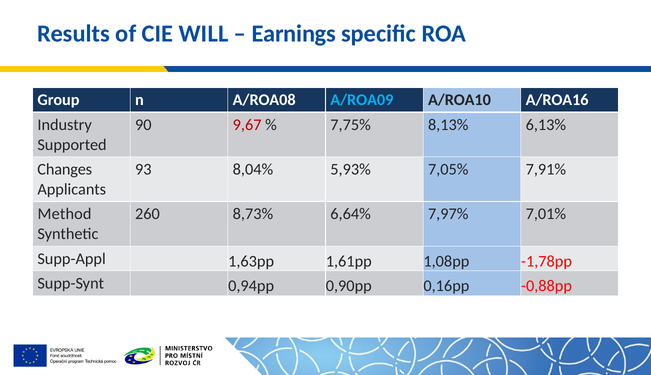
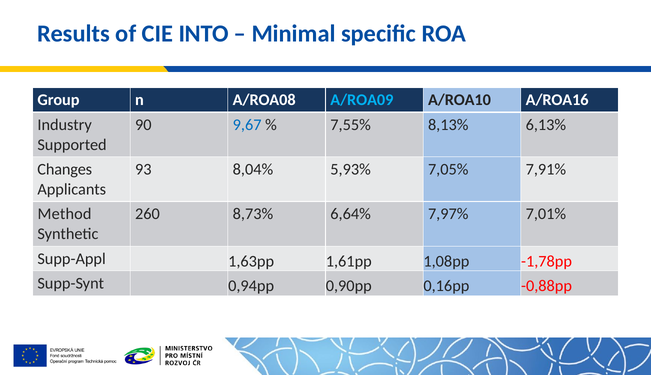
WILL: WILL -> INTO
Earnings: Earnings -> Minimal
9,67 colour: red -> blue
7,75%: 7,75% -> 7,55%
